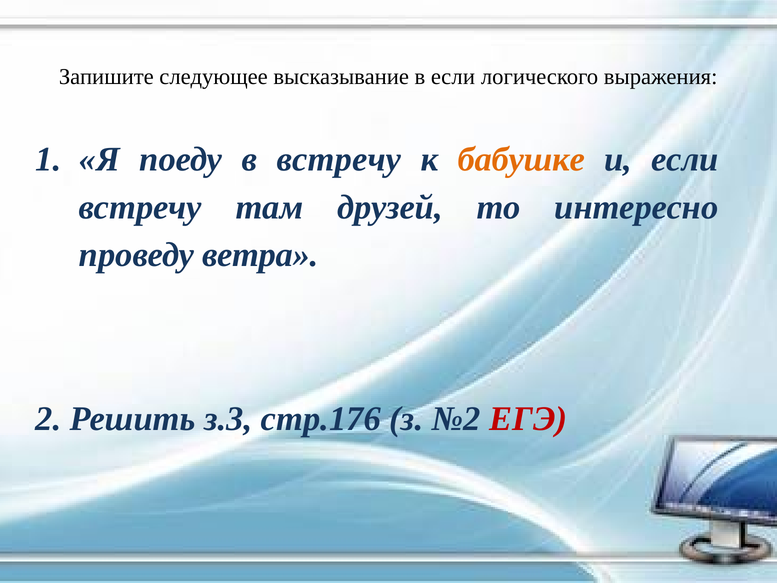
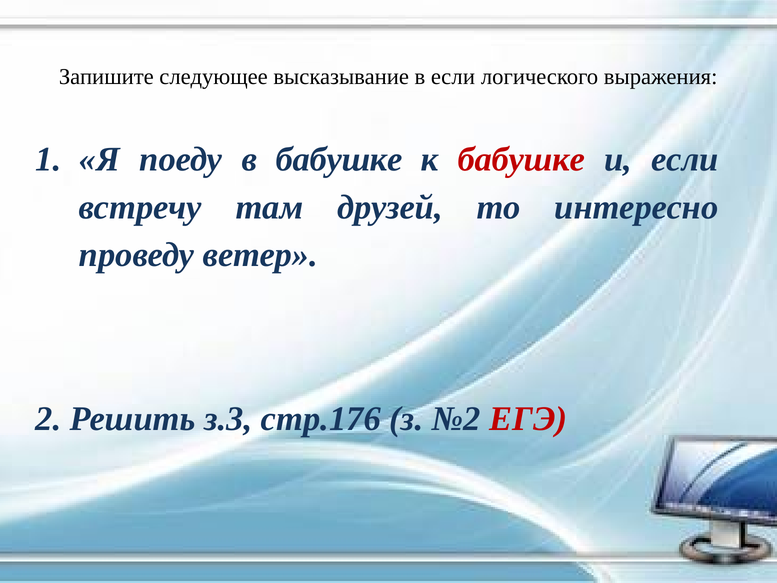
в встречу: встречу -> бабушке
бабушке at (521, 159) colour: orange -> red
ветра: ветра -> ветер
